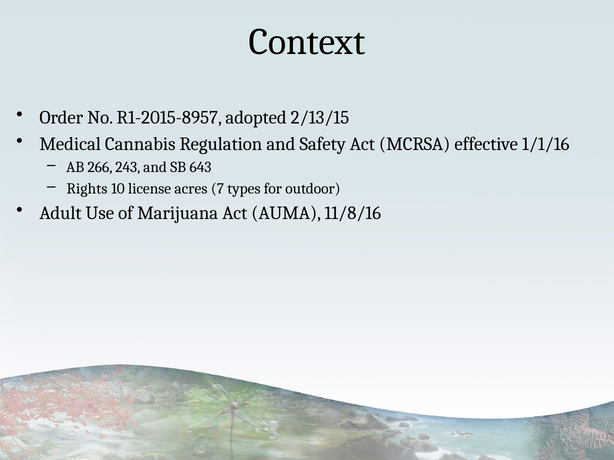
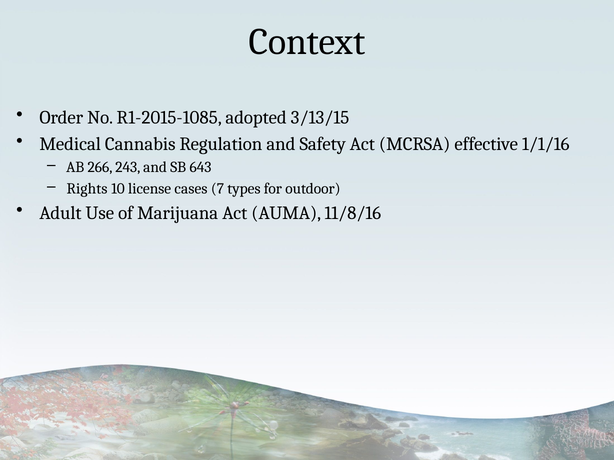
R1-2015-8957: R1-2015-8957 -> R1-2015-1085
2/13/15: 2/13/15 -> 3/13/15
acres: acres -> cases
